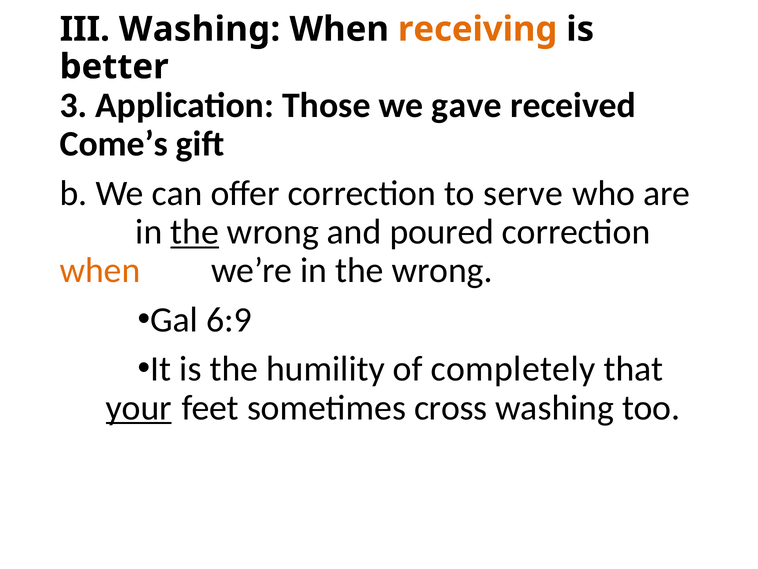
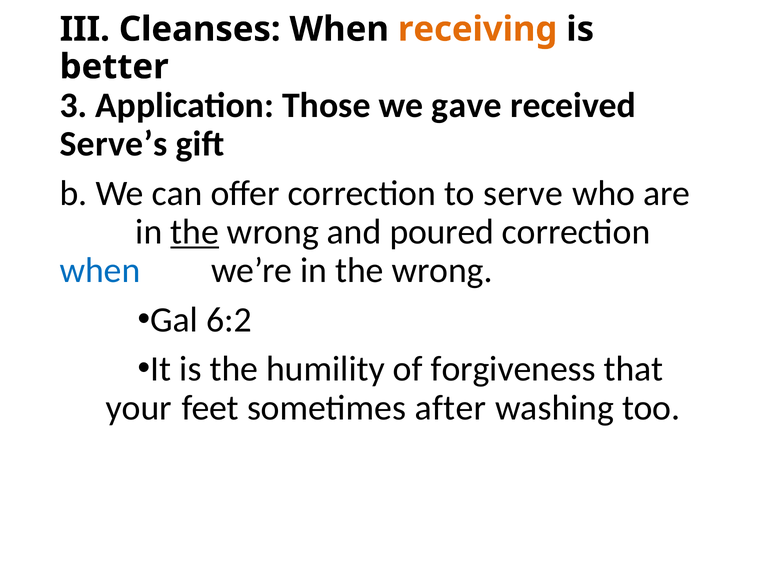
III Washing: Washing -> Cleanses
Come’s: Come’s -> Serve’s
when at (100, 270) colour: orange -> blue
6:9: 6:9 -> 6:2
completely: completely -> forgiveness
your underline: present -> none
cross: cross -> after
